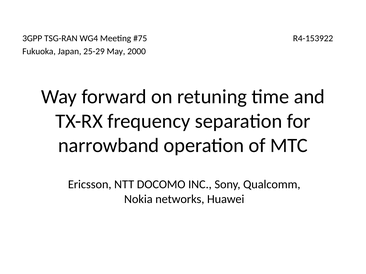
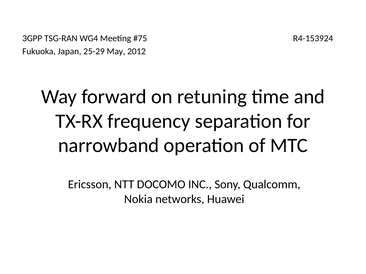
R4-153922: R4-153922 -> R4-153924
2000: 2000 -> 2012
